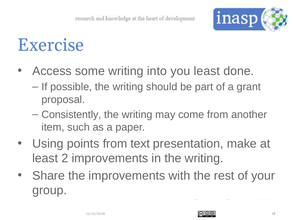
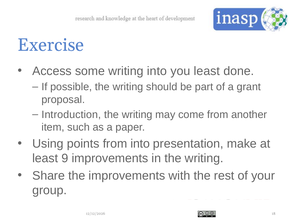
Consistently: Consistently -> Introduction
from text: text -> into
2: 2 -> 9
